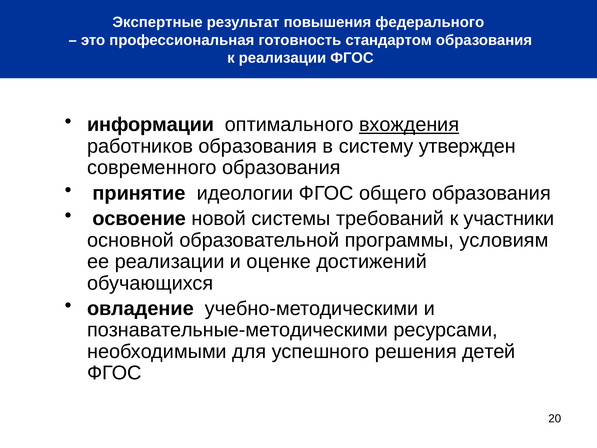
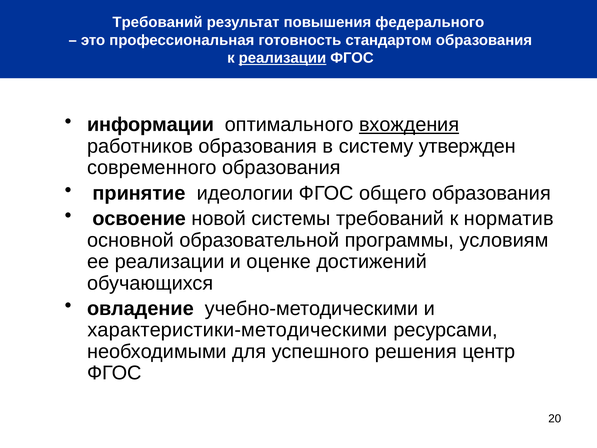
Экспертные at (158, 22): Экспертные -> Требований
реализации at (282, 58) underline: none -> present
участники: участники -> норматив
познавательные-методическими: познавательные-методическими -> характеристики-методическими
детей: детей -> центр
